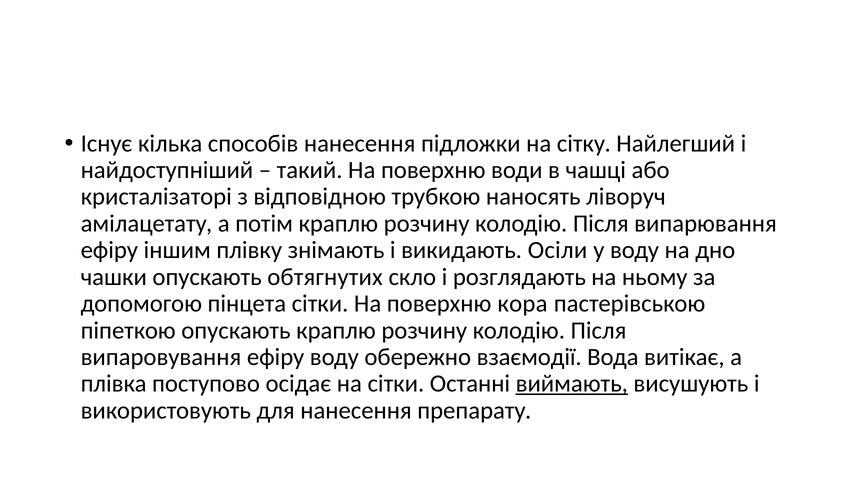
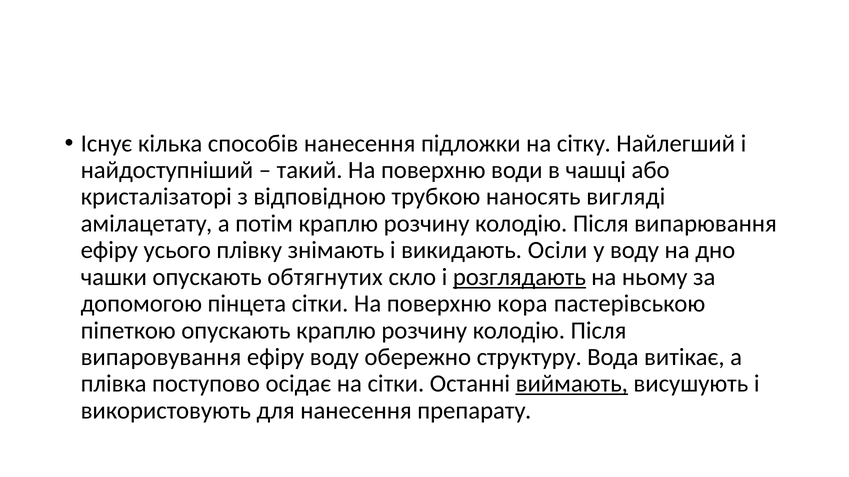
ліворуч: ліворуч -> вигляді
іншим: іншим -> усього
розглядають underline: none -> present
взаємодії: взаємодії -> структуру
